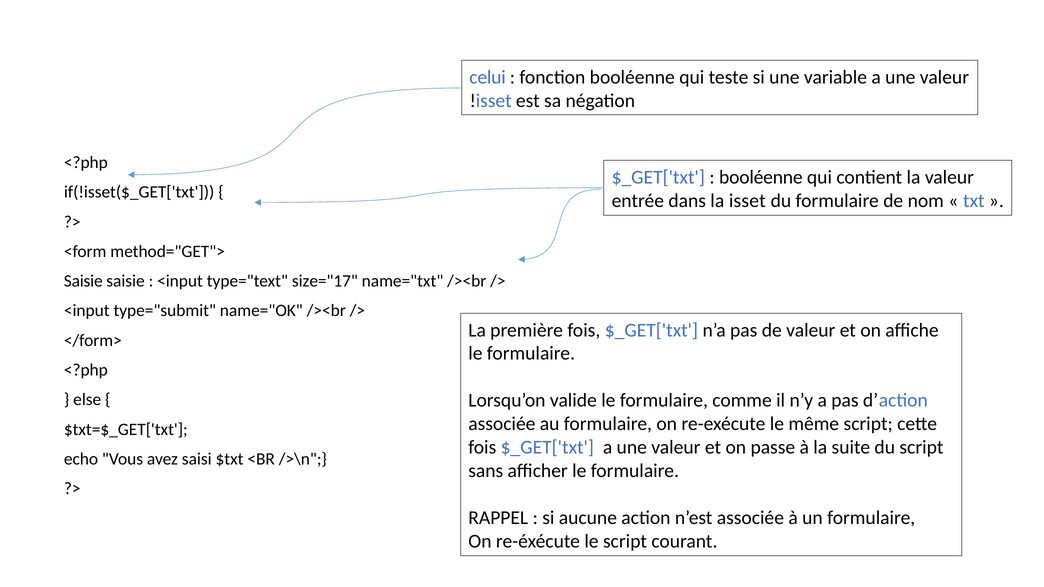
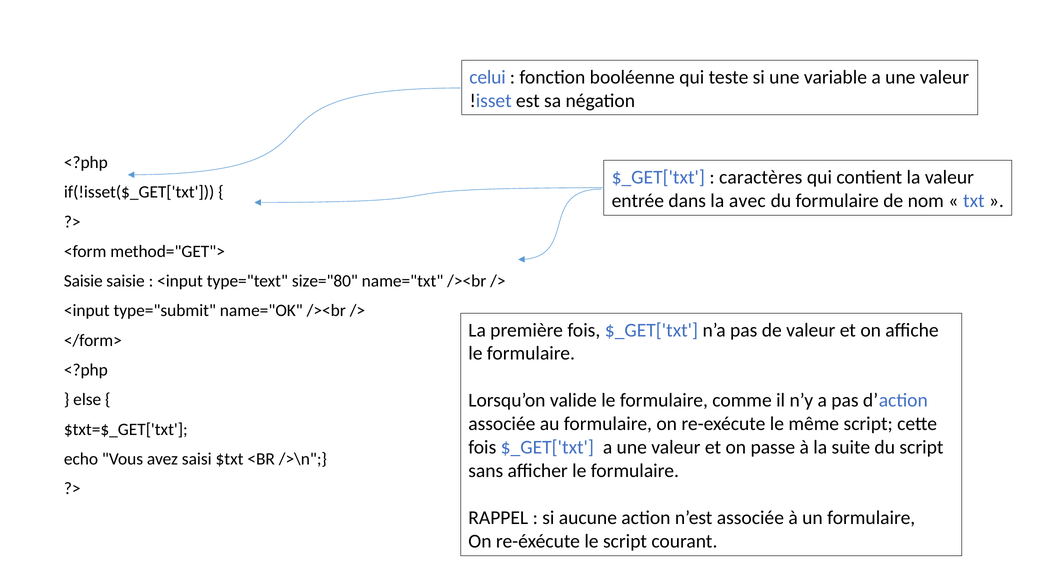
booléenne at (761, 177): booléenne -> caractères
isset: isset -> avec
size="17: size="17 -> size="80
